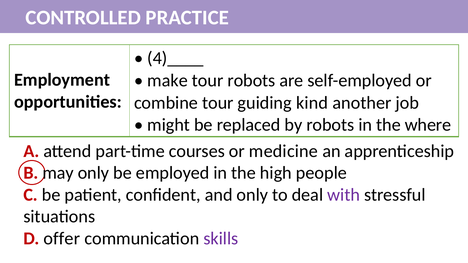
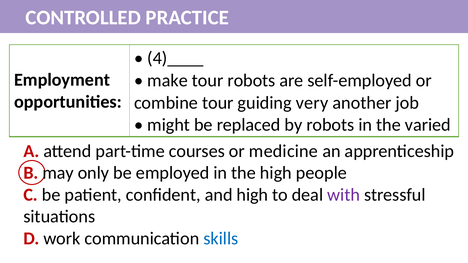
kind: kind -> very
where: where -> varied
and only: only -> high
offer: offer -> work
skills colour: purple -> blue
